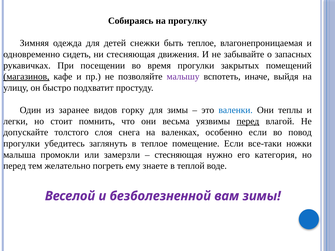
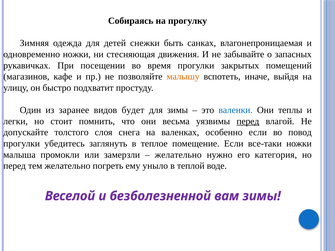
быть теплое: теплое -> санках
одновременно сидеть: сидеть -> ножки
магазинов underline: present -> none
малышу colour: purple -> orange
горку: горку -> будет
стесняющая at (178, 155): стесняющая -> желательно
знаете: знаете -> уныло
